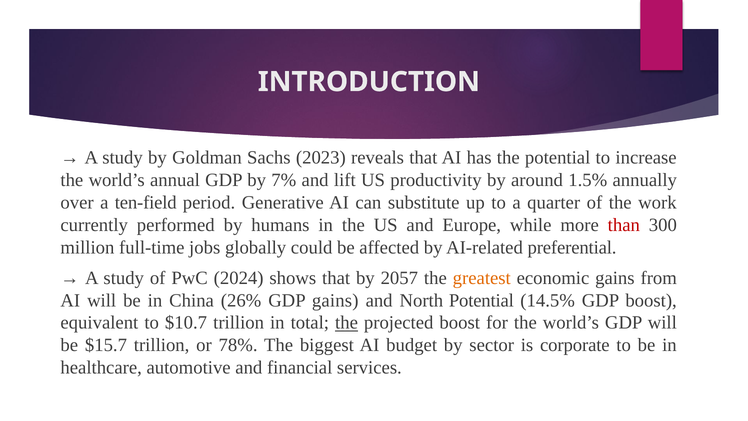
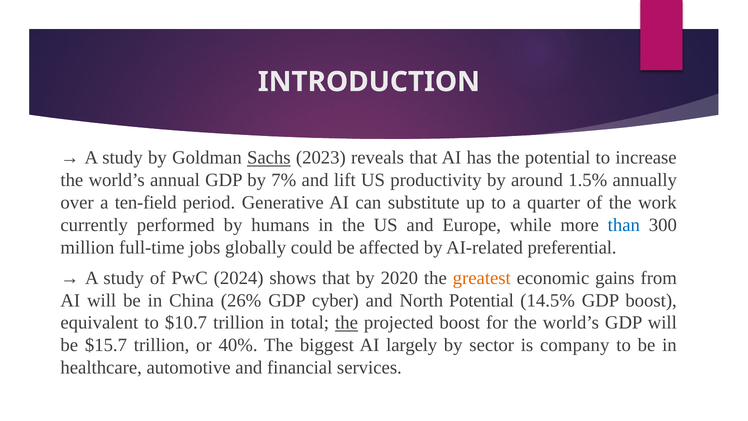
Sachs underline: none -> present
than colour: red -> blue
2057: 2057 -> 2020
GDP gains: gains -> cyber
78%: 78% -> 40%
budget: budget -> largely
corporate: corporate -> company
